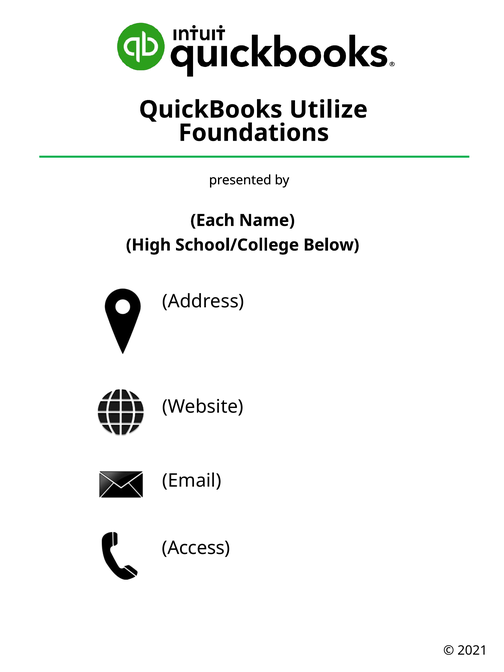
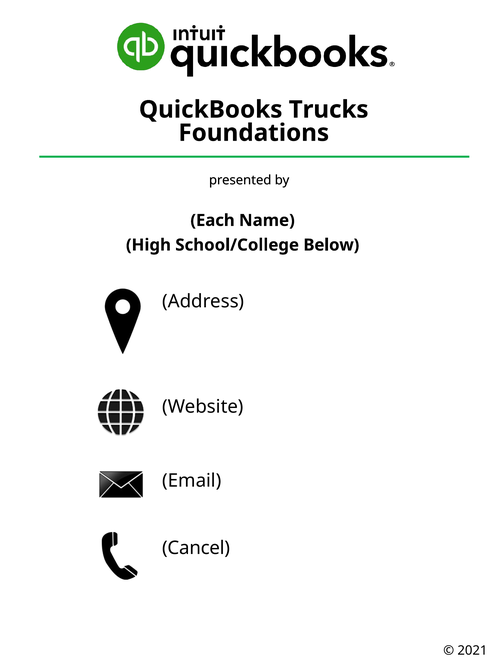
Utilize: Utilize -> Trucks
Access: Access -> Cancel
